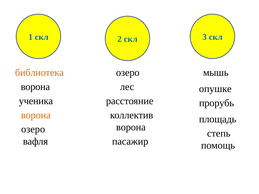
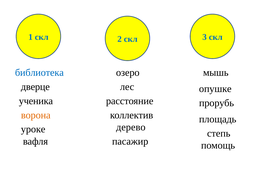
библиотека colour: orange -> blue
ворона at (35, 87): ворона -> дверце
ворона at (131, 127): ворона -> дерево
озеро at (33, 129): озеро -> уроке
